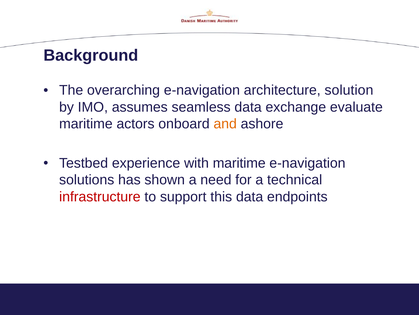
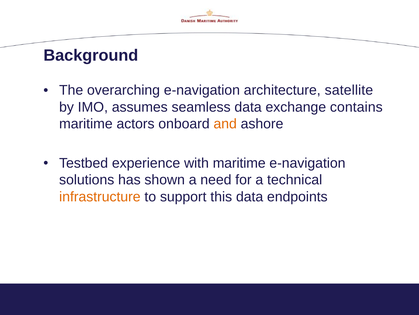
solution: solution -> satellite
evaluate: evaluate -> contains
infrastructure colour: red -> orange
